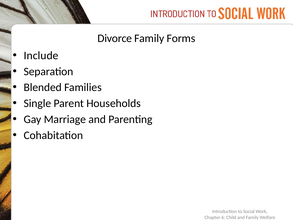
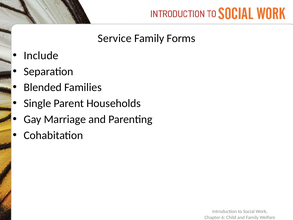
Divorce: Divorce -> Service
